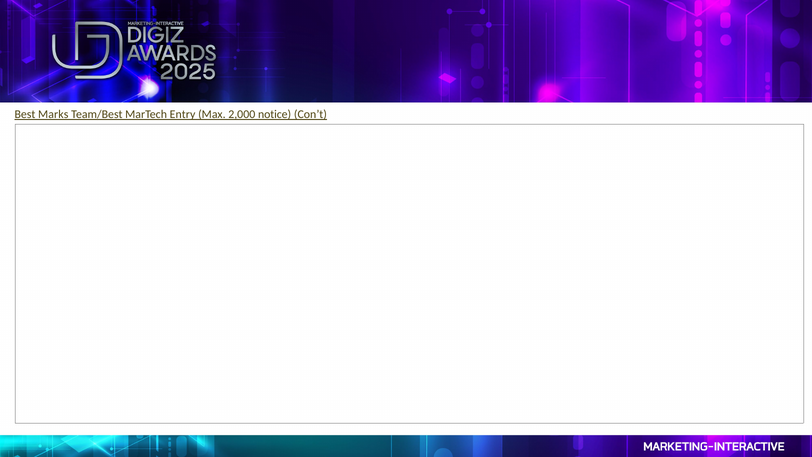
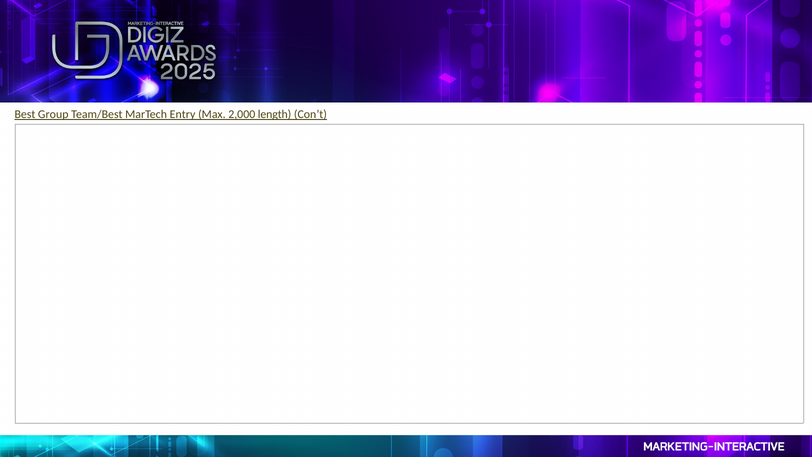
Marks: Marks -> Group
notice: notice -> length
